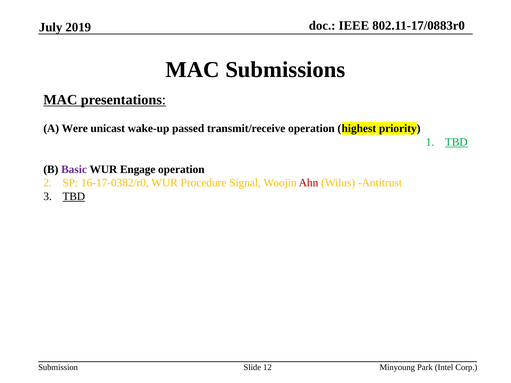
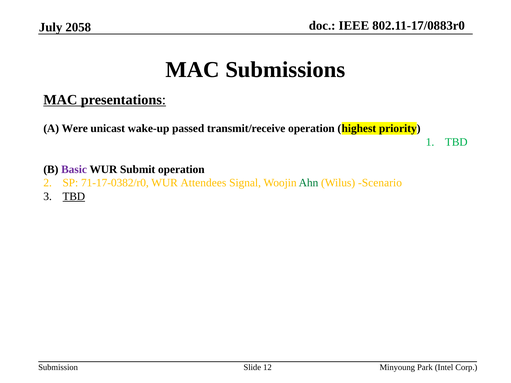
2019: 2019 -> 2058
TBD at (456, 142) underline: present -> none
Engage: Engage -> Submit
16-17-0382/r0: 16-17-0382/r0 -> 71-17-0382/r0
Procedure: Procedure -> Attendees
Ahn colour: red -> green
Antitrust: Antitrust -> Scenario
